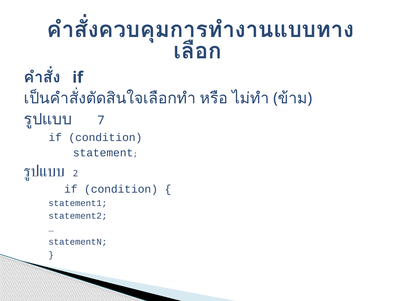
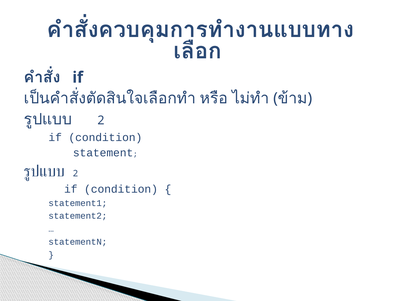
7 at (101, 120): 7 -> 2
